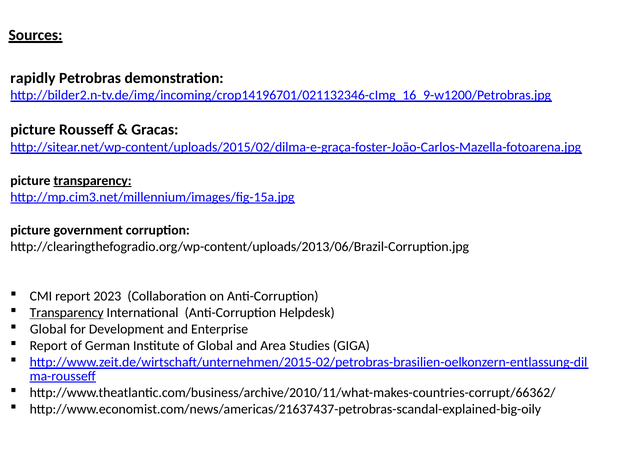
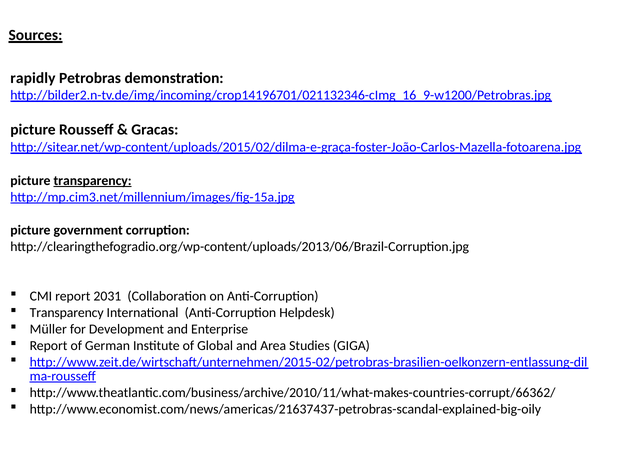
2023: 2023 -> 2031
Transparency at (67, 313) underline: present -> none
Global at (48, 329): Global -> Müller
